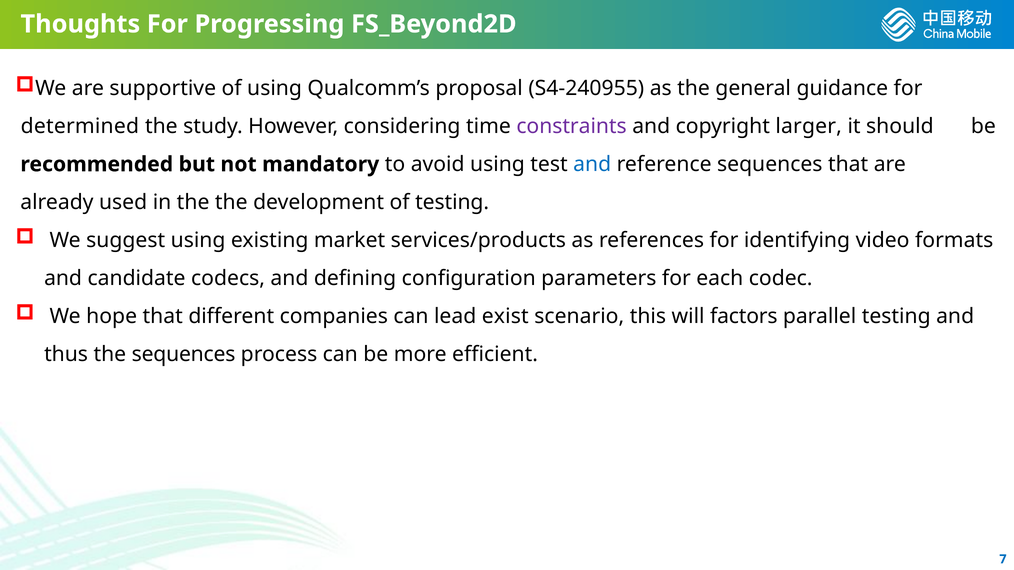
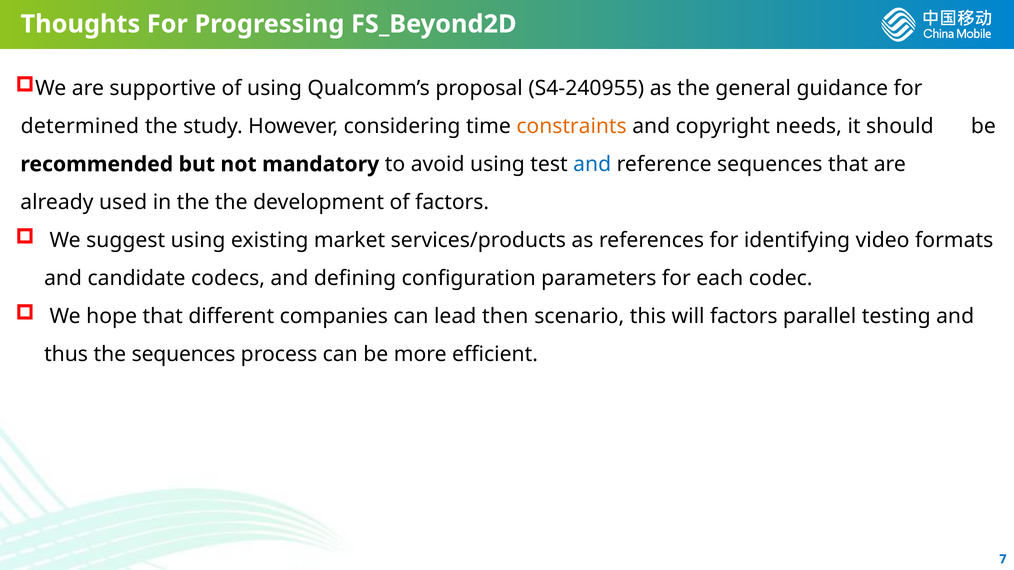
constraints colour: purple -> orange
larger: larger -> needs
of testing: testing -> factors
exist: exist -> then
